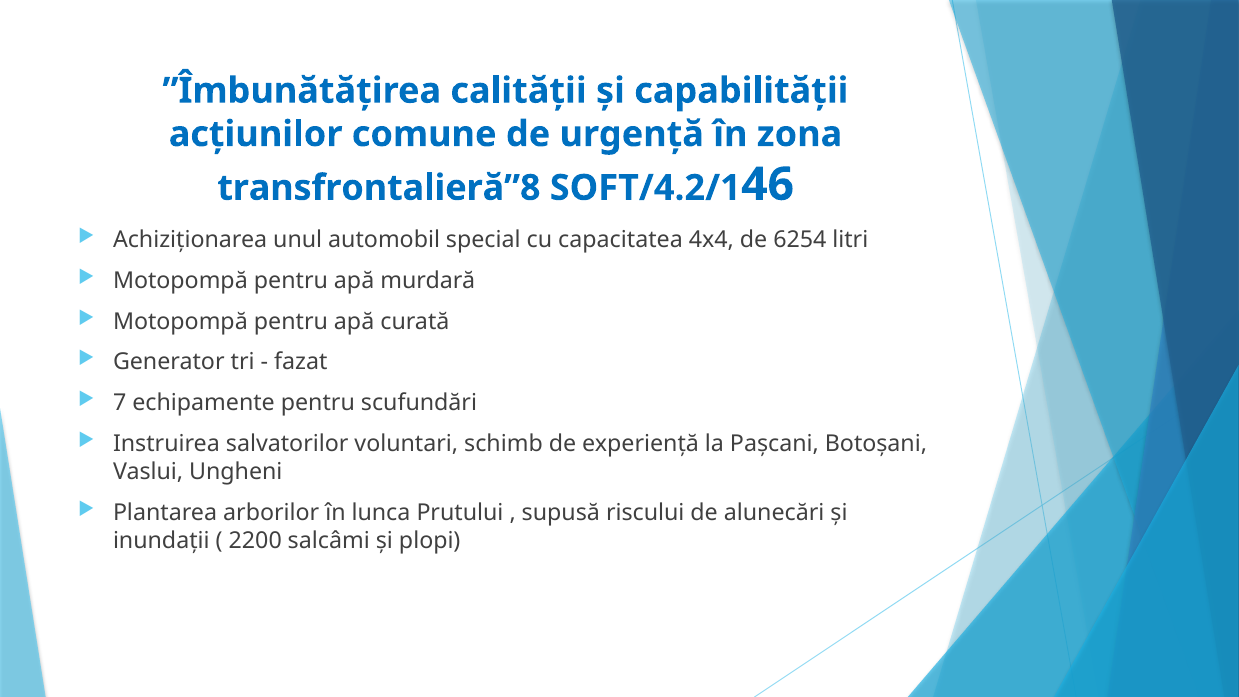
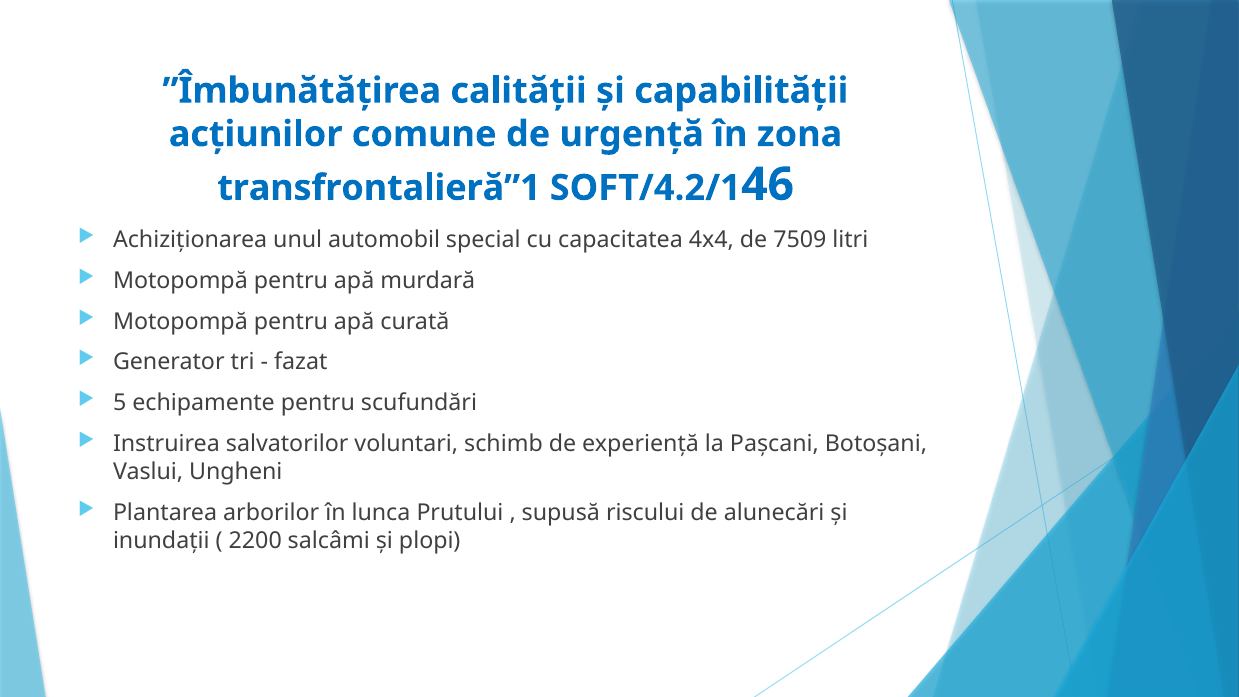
transfrontalieră”8: transfrontalieră”8 -> transfrontalieră”1
6254: 6254 -> 7509
7: 7 -> 5
